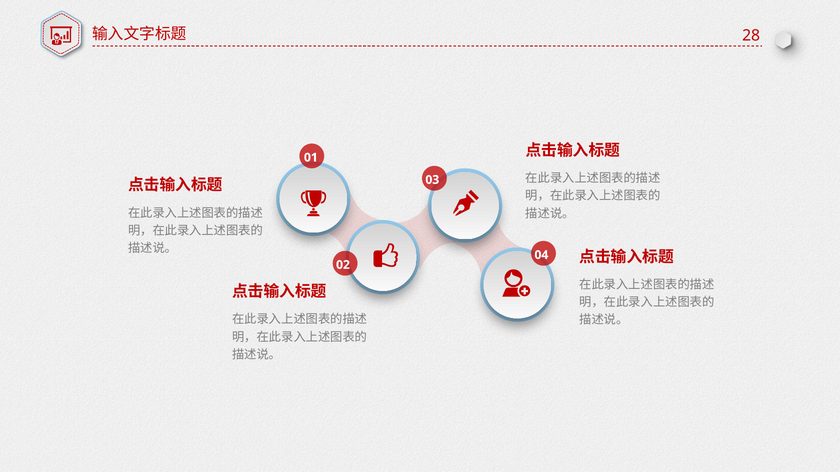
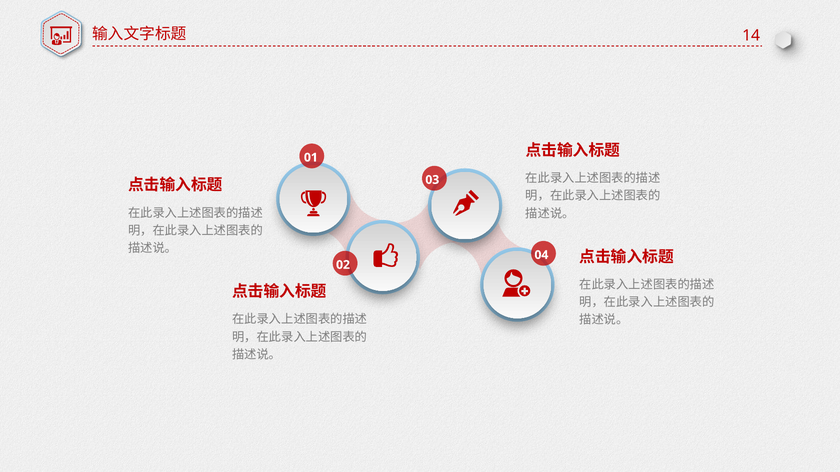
28: 28 -> 14
